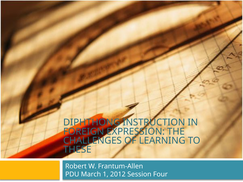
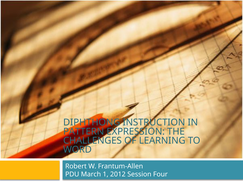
FOREIGN: FOREIGN -> PATTERN
THESE: THESE -> WORD
